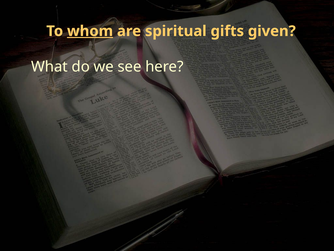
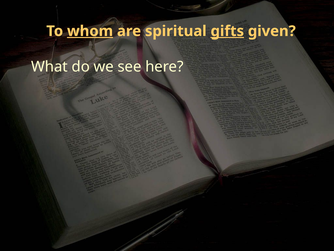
gifts underline: none -> present
